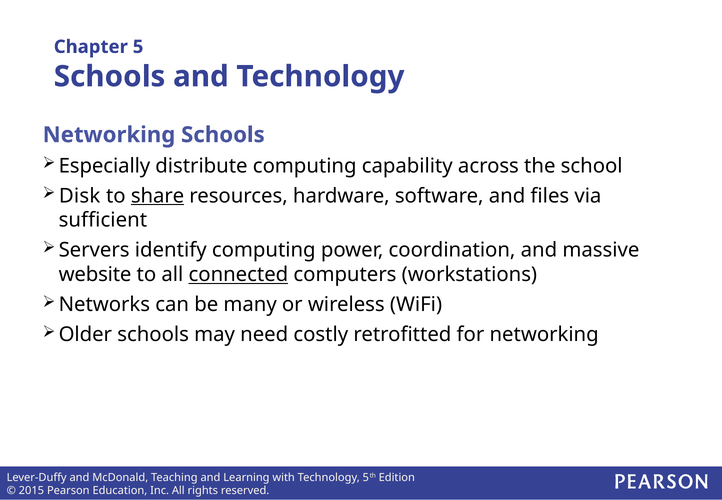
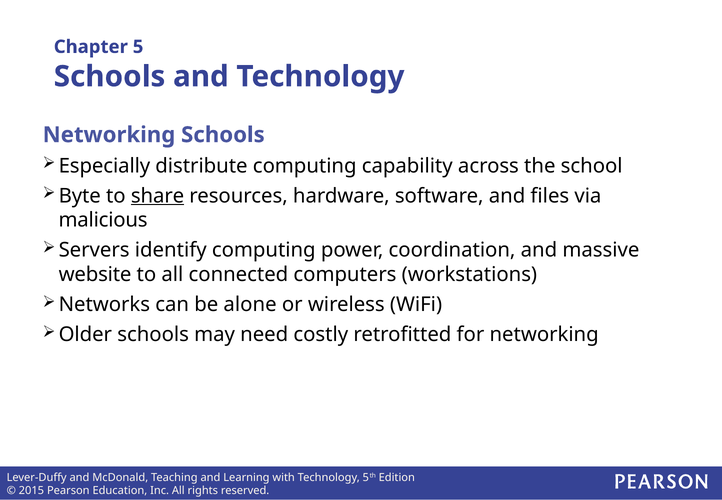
Disk: Disk -> Byte
sufficient: sufficient -> malicious
connected underline: present -> none
many: many -> alone
